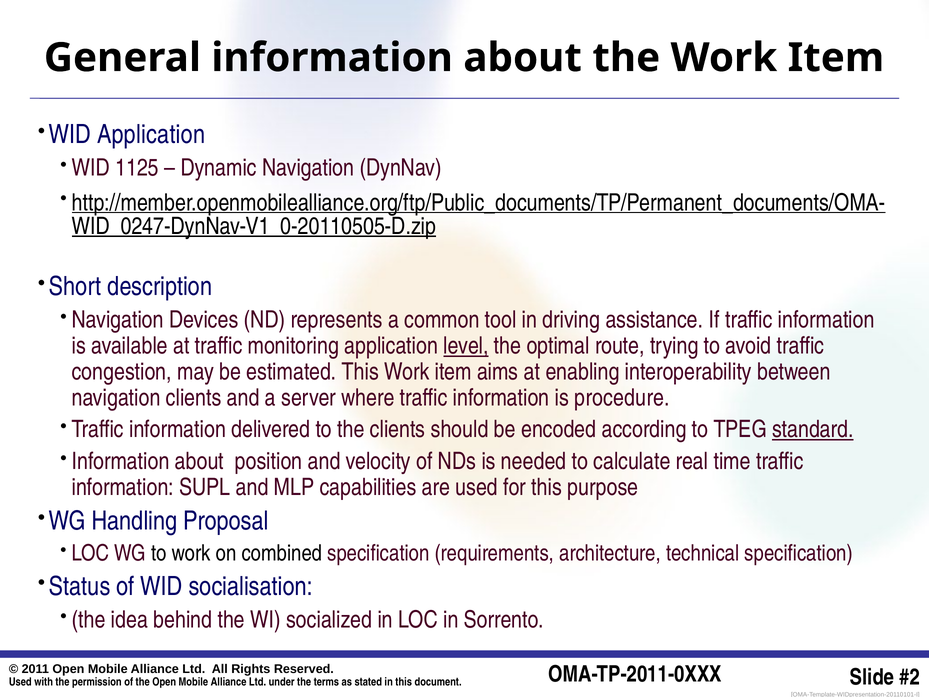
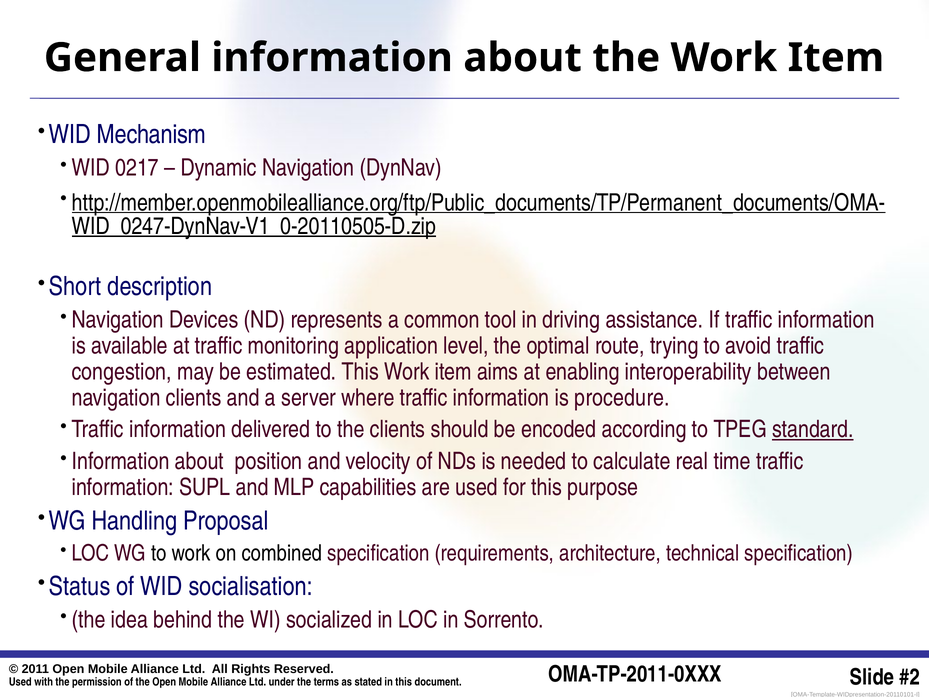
WID Application: Application -> Mechanism
1125: 1125 -> 0217
level underline: present -> none
